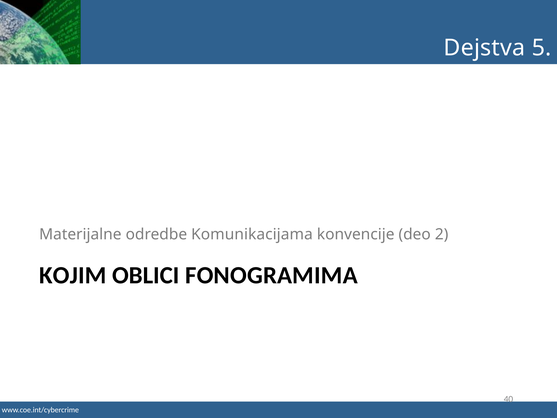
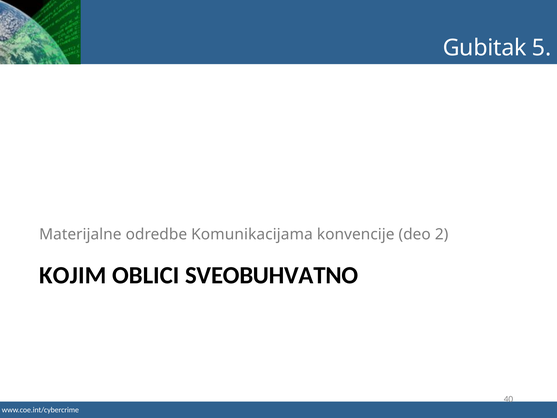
Dejstva: Dejstva -> Gubitak
FONOGRAMIMA: FONOGRAMIMA -> SVEOBUHVATNO
